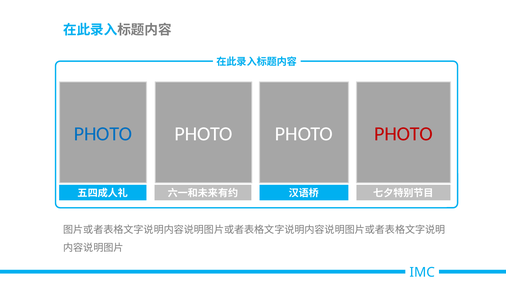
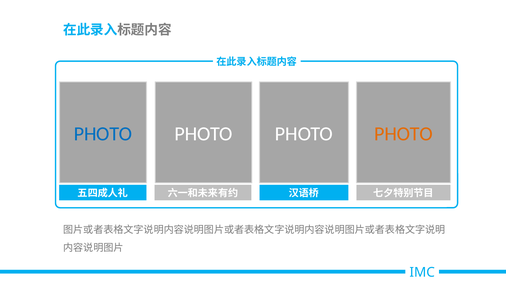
PHOTO at (404, 134) colour: red -> orange
